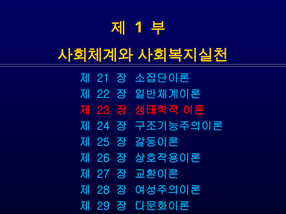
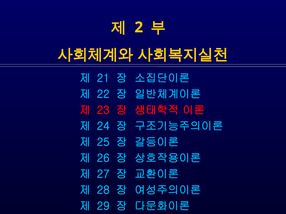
1: 1 -> 2
